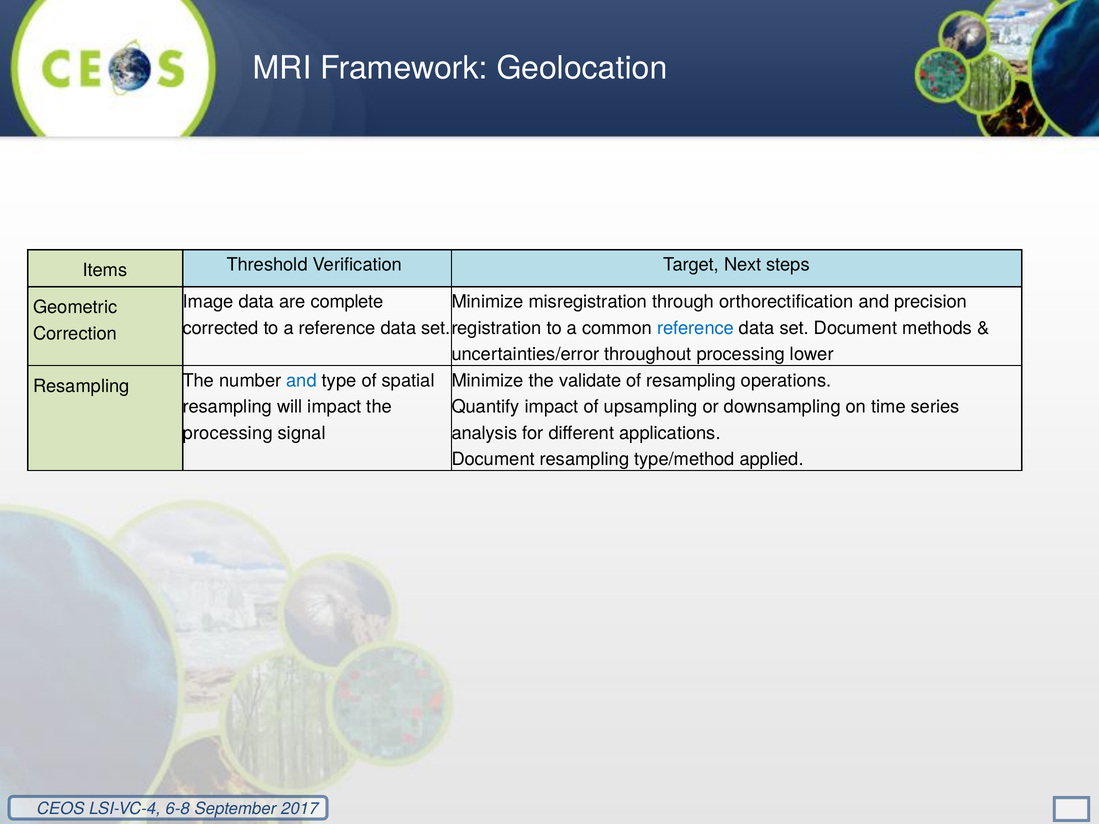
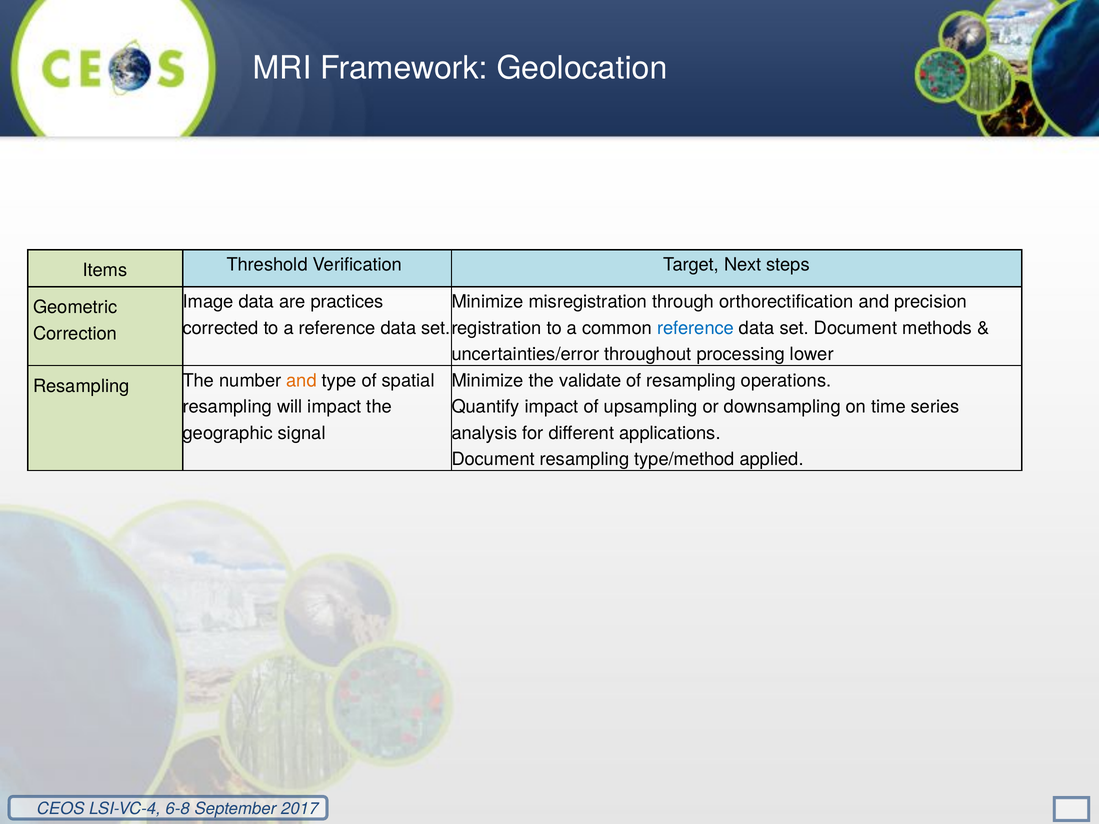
complete: complete -> practices
and at (302, 381) colour: blue -> orange
processing at (228, 433): processing -> geographic
